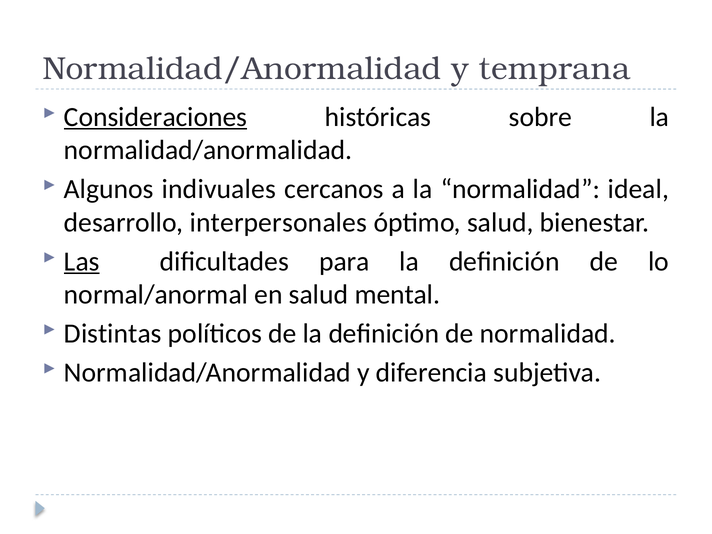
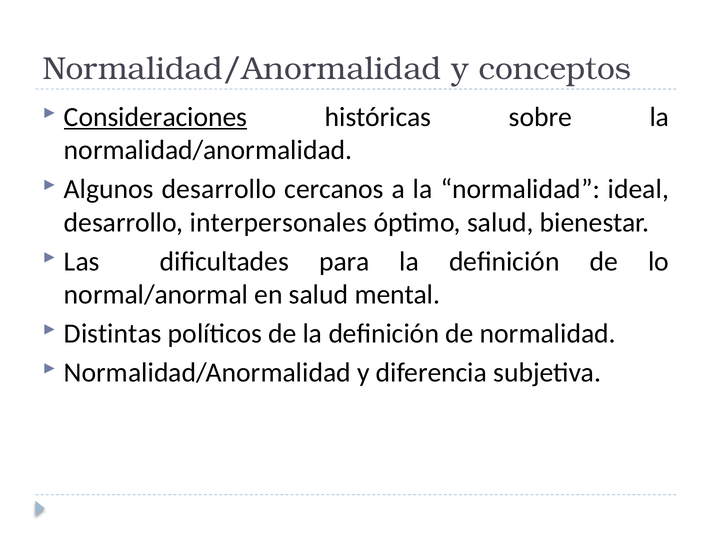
temprana: temprana -> conceptos
Algunos indivuales: indivuales -> desarrollo
Las underline: present -> none
